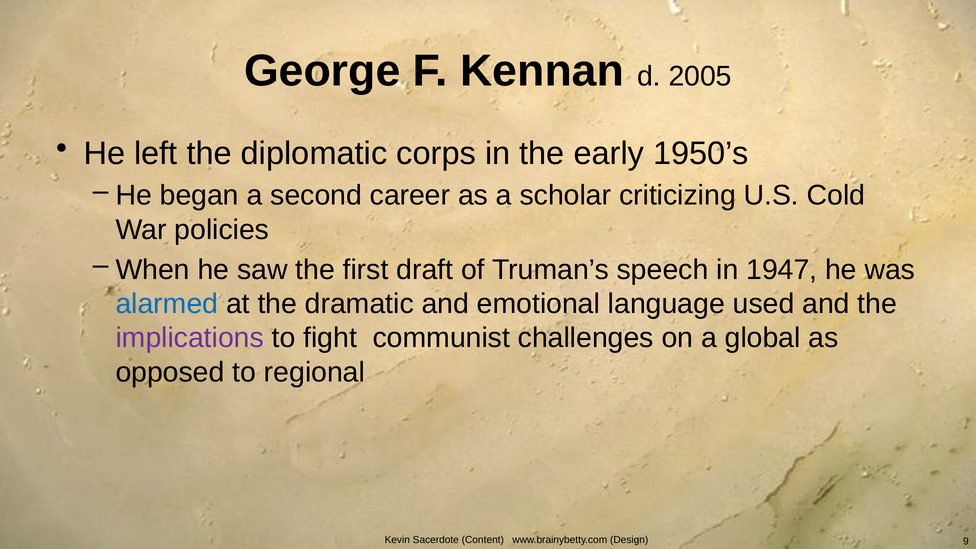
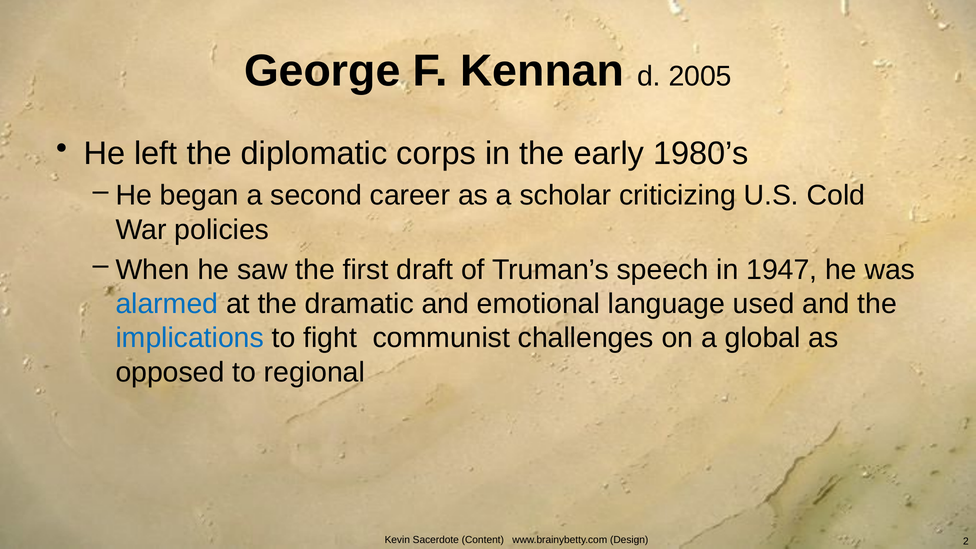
1950’s: 1950’s -> 1980’s
implications colour: purple -> blue
9: 9 -> 2
